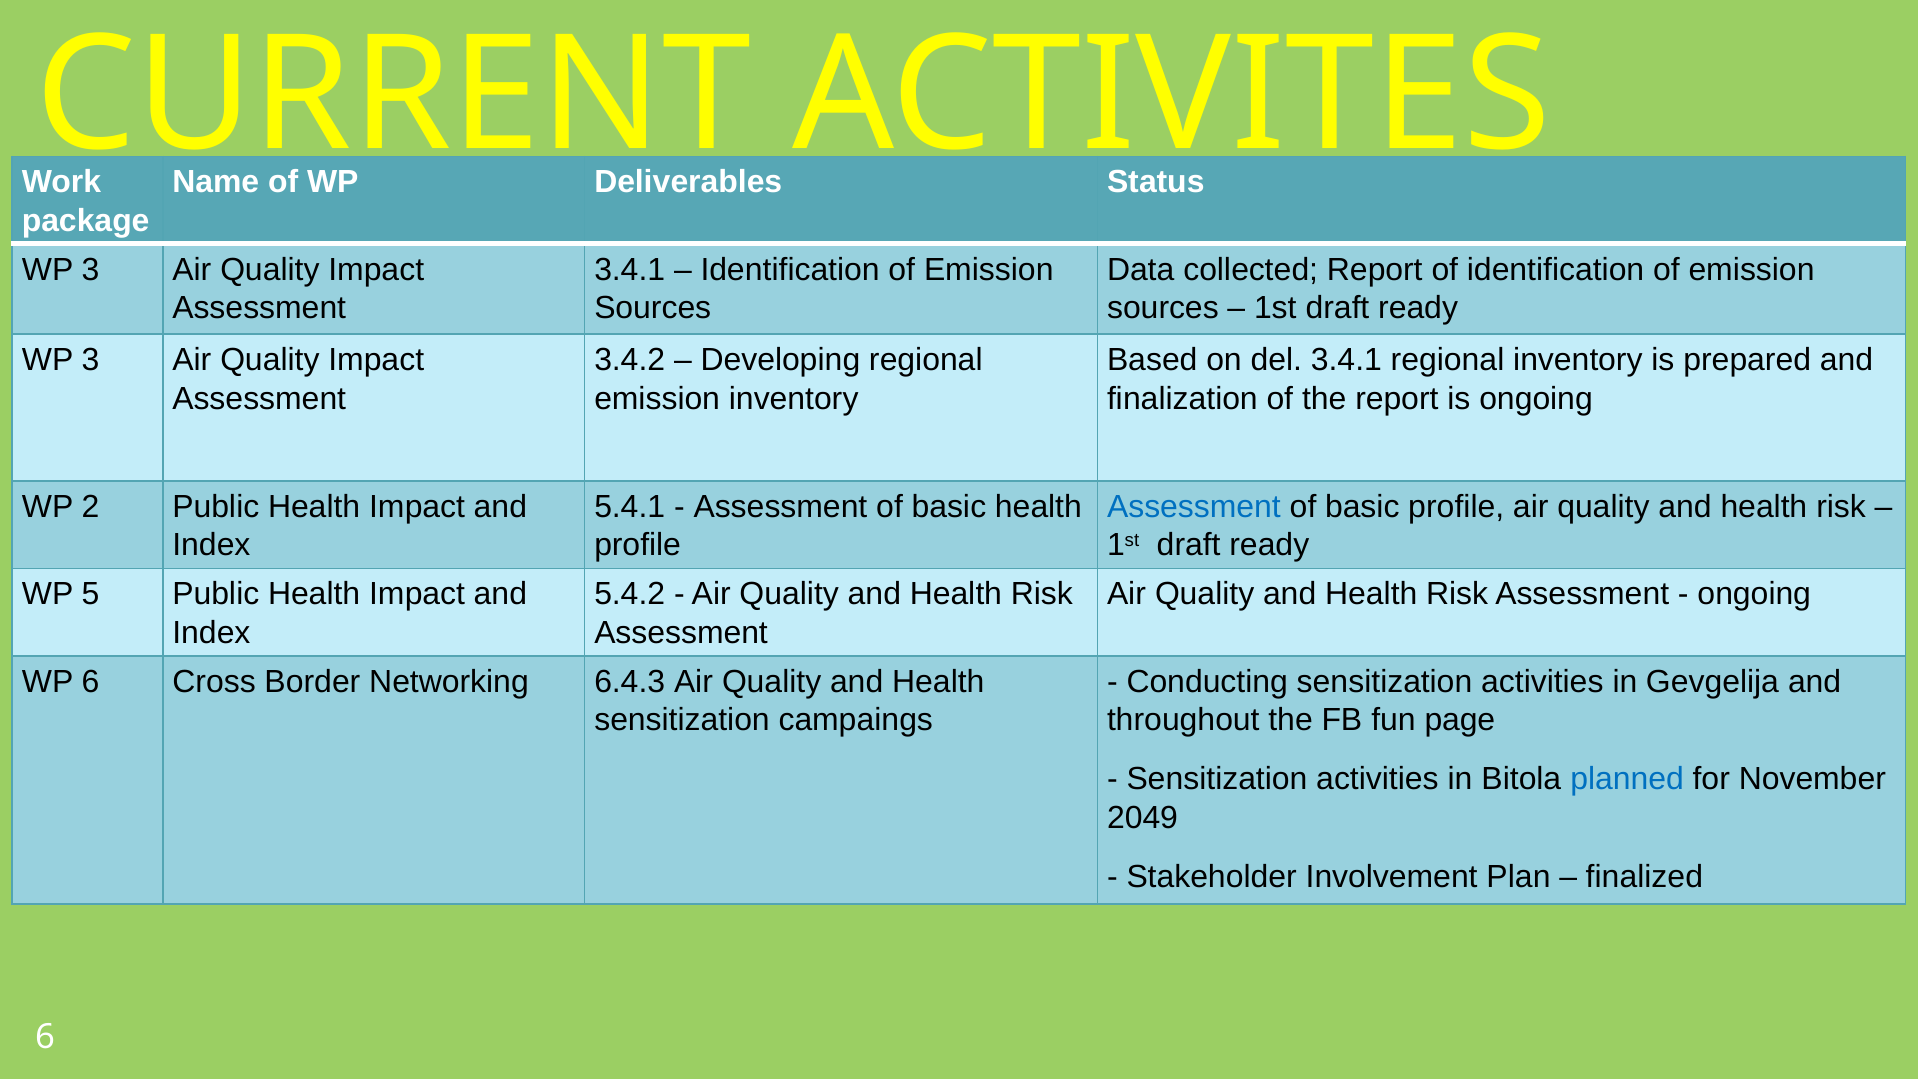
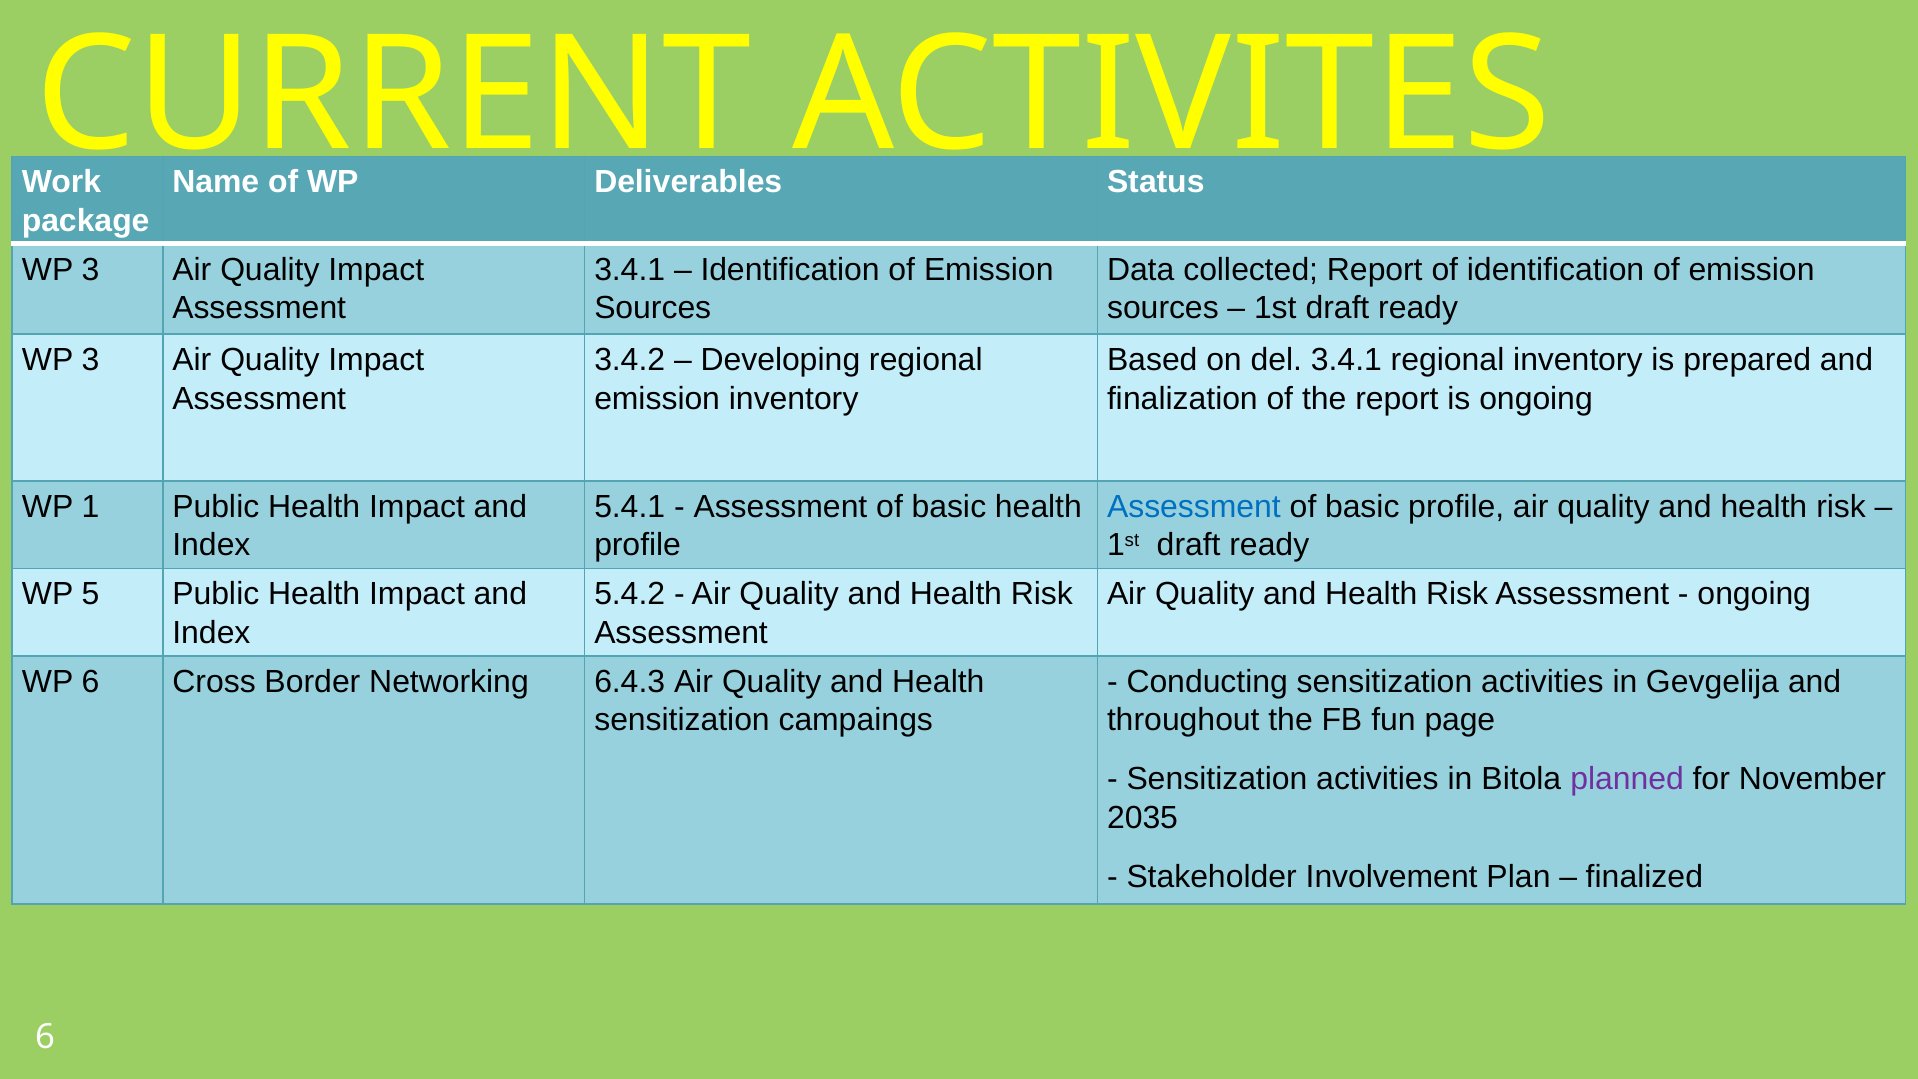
2: 2 -> 1
planned colour: blue -> purple
2049: 2049 -> 2035
